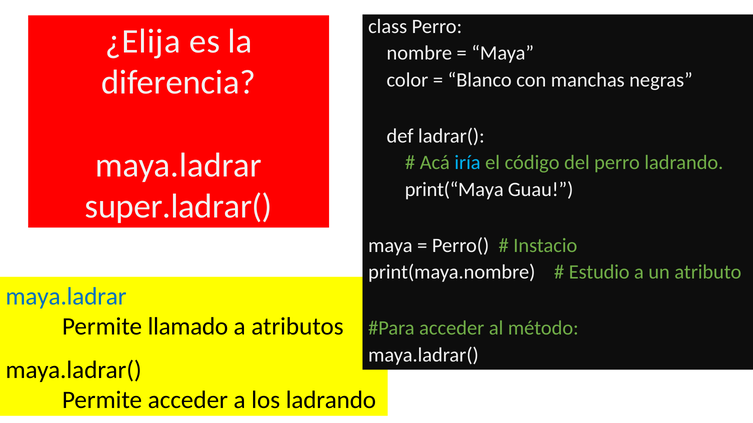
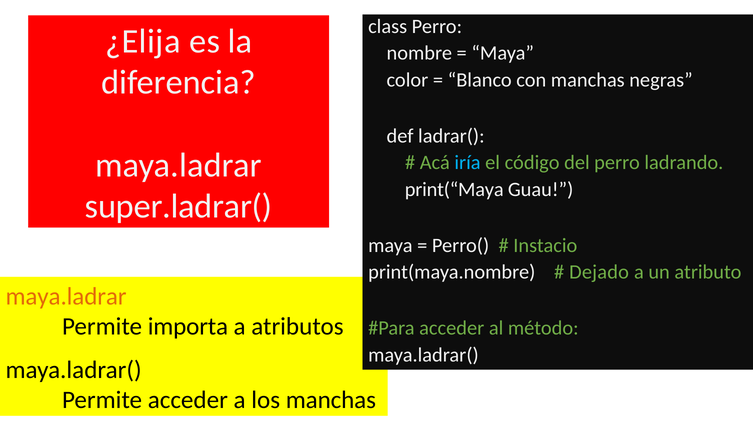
Estudio: Estudio -> Dejado
maya.ladrar at (66, 297) colour: blue -> orange
llamado: llamado -> importa
los ladrando: ladrando -> manchas
